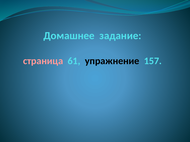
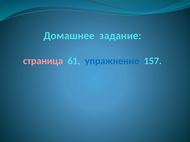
упражнение colour: black -> blue
